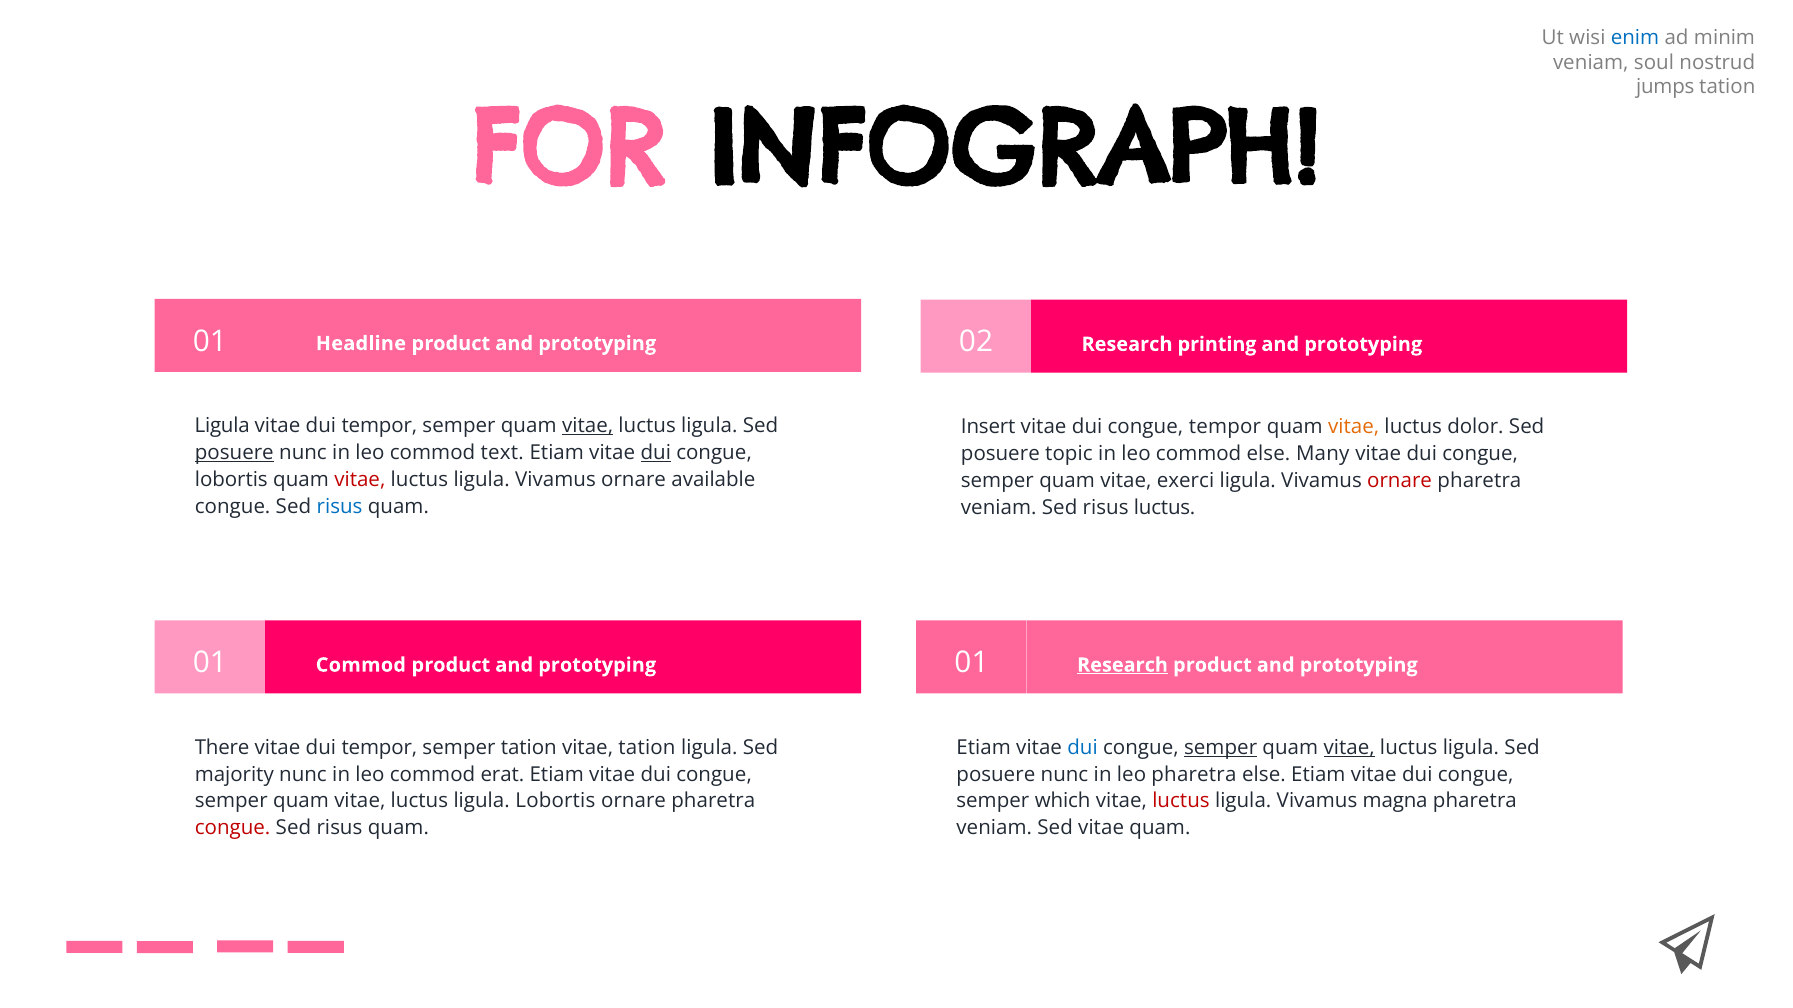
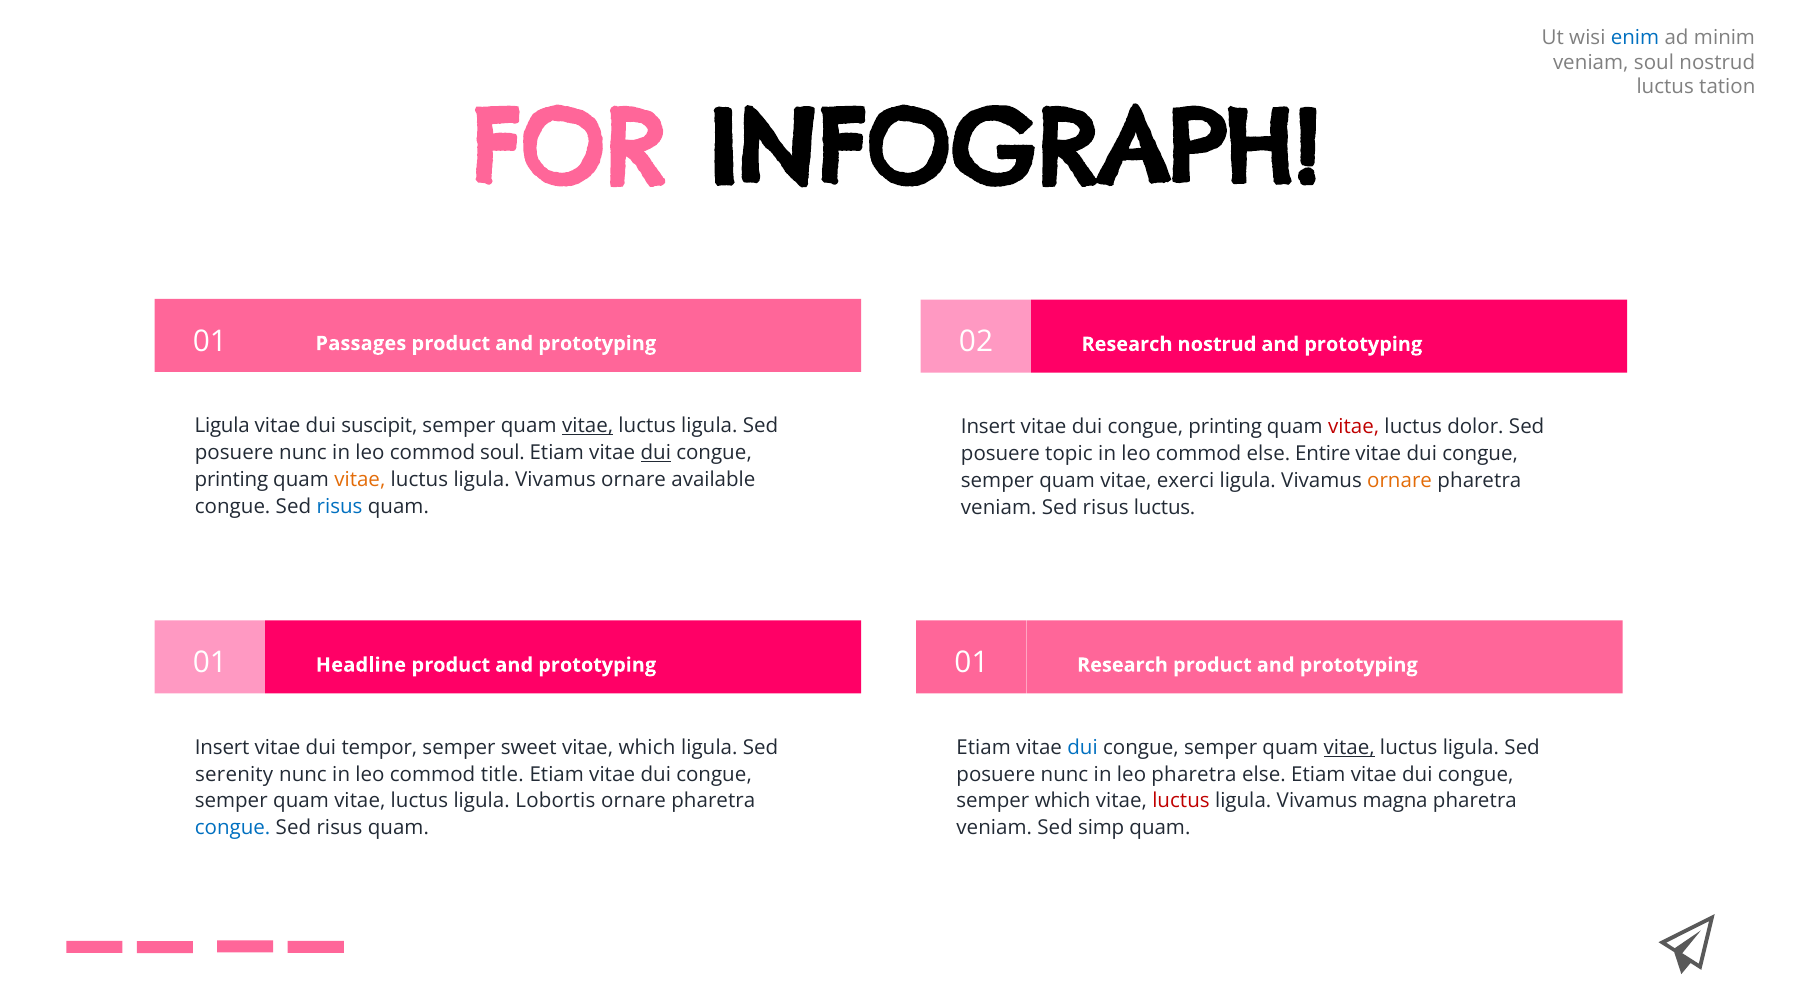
jumps at (1665, 87): jumps -> luctus
Headline: Headline -> Passages
Research printing: printing -> nostrud
tempor at (379, 426): tempor -> suscipit
tempor at (1225, 427): tempor -> printing
vitae at (1354, 427) colour: orange -> red
posuere at (234, 453) underline: present -> none
commod text: text -> soul
Many: Many -> Entire
lobortis at (231, 480): lobortis -> printing
vitae at (360, 480) colour: red -> orange
ornare at (1400, 481) colour: red -> orange
Commod at (361, 665): Commod -> Headline
Research at (1123, 665) underline: present -> none
There at (222, 748): There -> Insert
semper tation: tation -> sweet
vitae tation: tation -> which
semper at (1221, 748) underline: present -> none
majority: majority -> serenity
erat: erat -> title
congue at (233, 828) colour: red -> blue
Sed vitae: vitae -> simp
